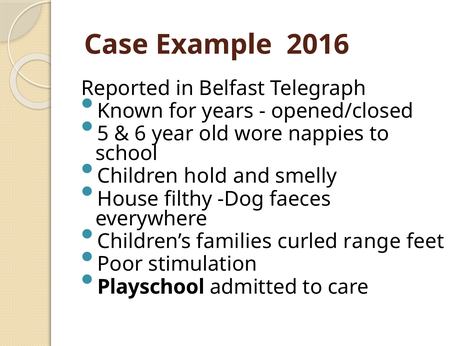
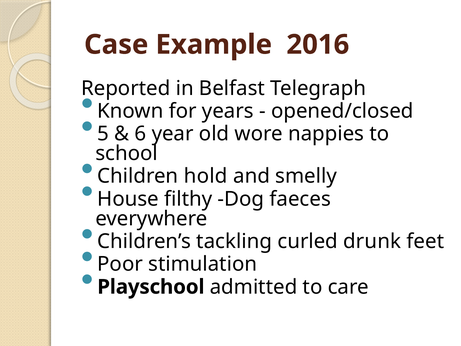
families: families -> tackling
range: range -> drunk
